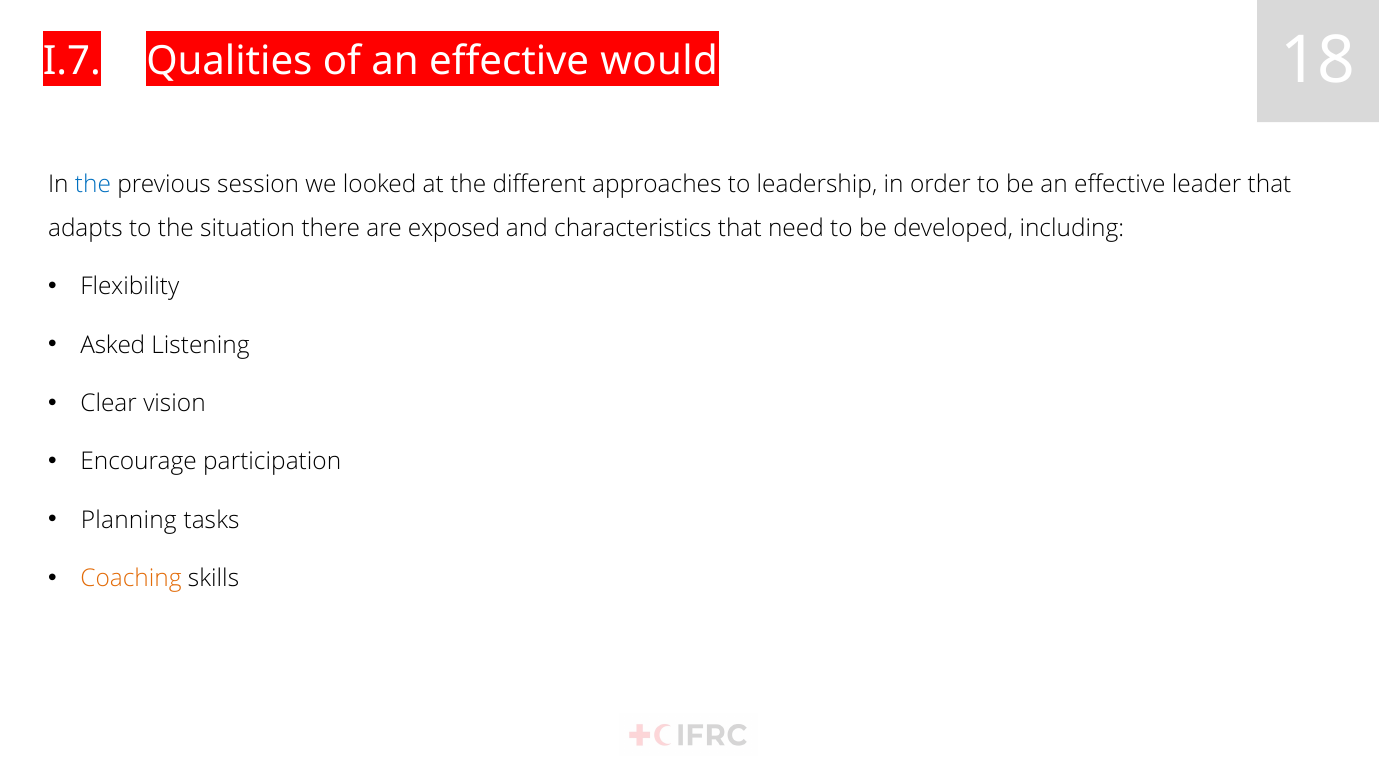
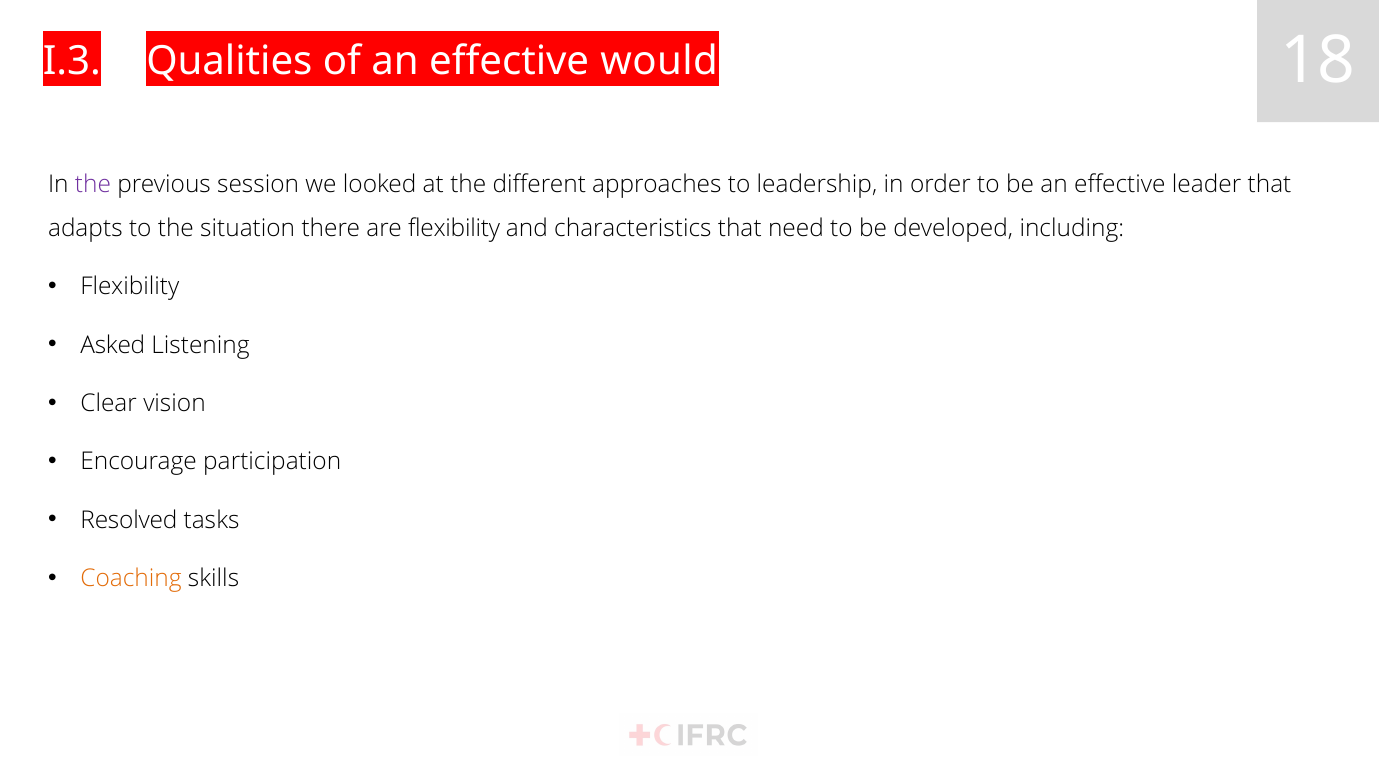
I.7: I.7 -> I.3
the at (93, 184) colour: blue -> purple
are exposed: exposed -> flexibility
Planning: Planning -> Resolved
